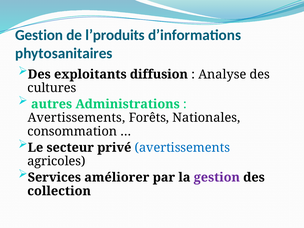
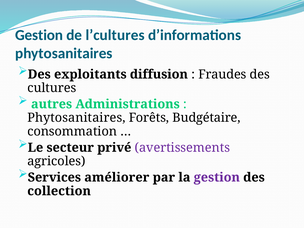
l’produits: l’produits -> l’cultures
Analyse: Analyse -> Fraudes
Avertissements at (76, 118): Avertissements -> Phytosanitaires
Nationales: Nationales -> Budgétaire
avertissements at (182, 148) colour: blue -> purple
